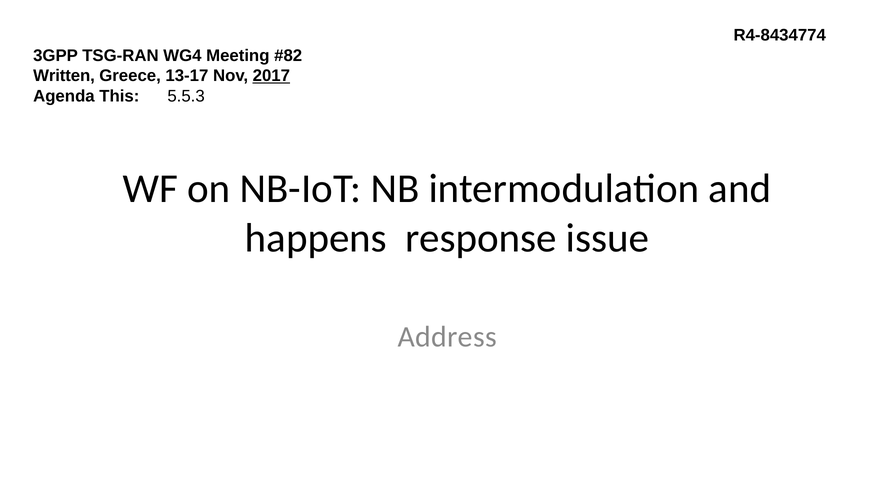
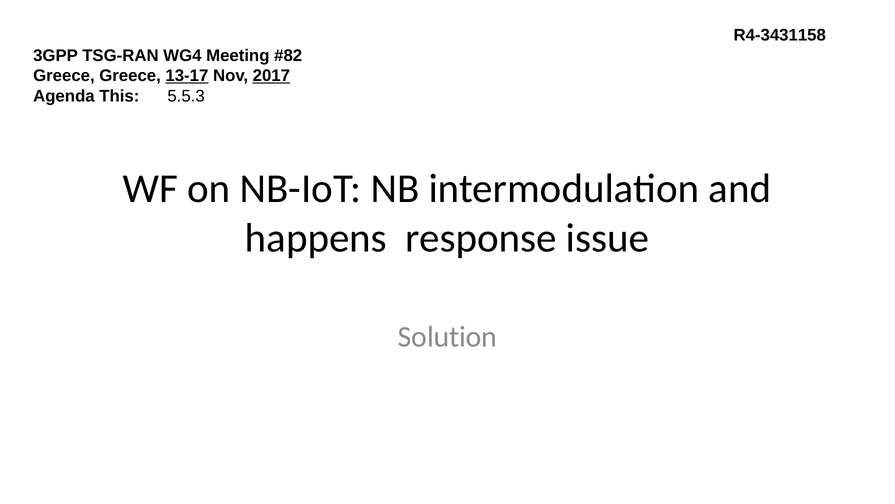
R4-8434774: R4-8434774 -> R4-3431158
Written at (64, 76): Written -> Greece
13-17 underline: none -> present
Address: Address -> Solution
